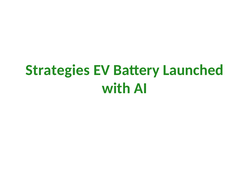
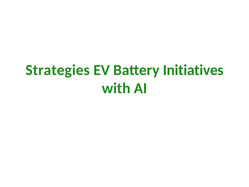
Launched: Launched -> Initiatives
